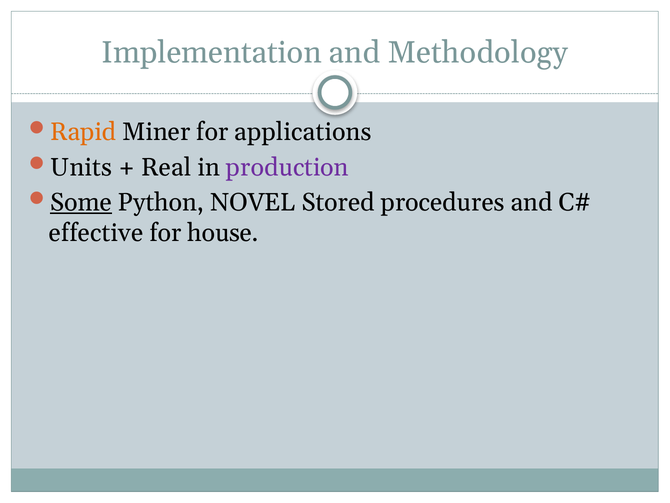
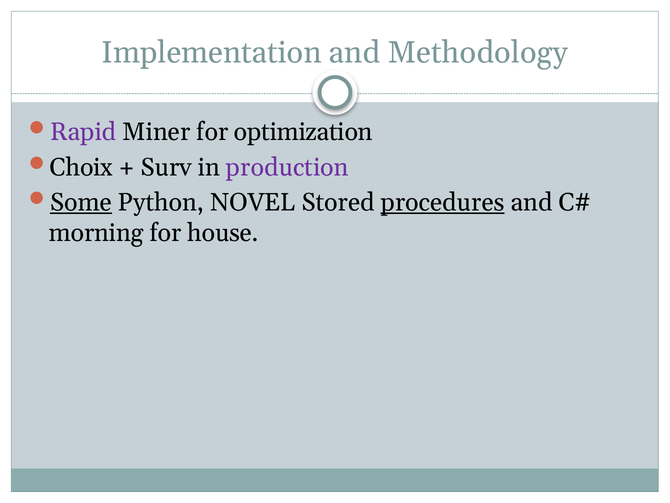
Rapid colour: orange -> purple
applications: applications -> optimization
Units: Units -> Choix
Real: Real -> Surv
procedures underline: none -> present
effective: effective -> morning
